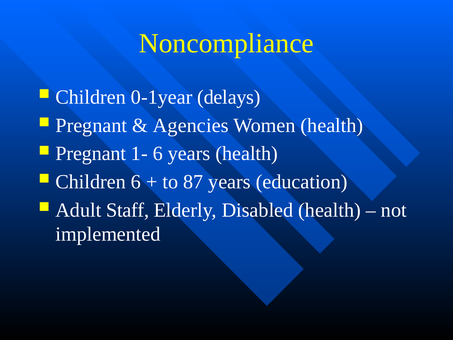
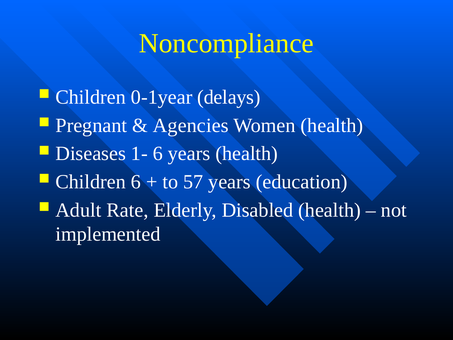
Pregnant at (91, 153): Pregnant -> Diseases
87: 87 -> 57
Staff: Staff -> Rate
